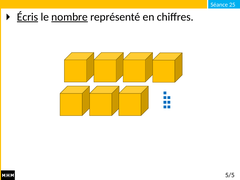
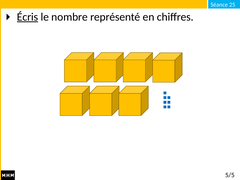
nombre underline: present -> none
